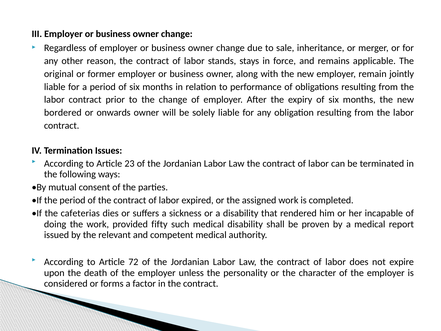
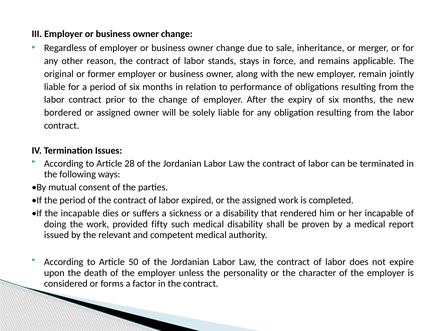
or onwards: onwards -> assigned
23: 23 -> 28
the cafeterias: cafeterias -> incapable
72: 72 -> 50
